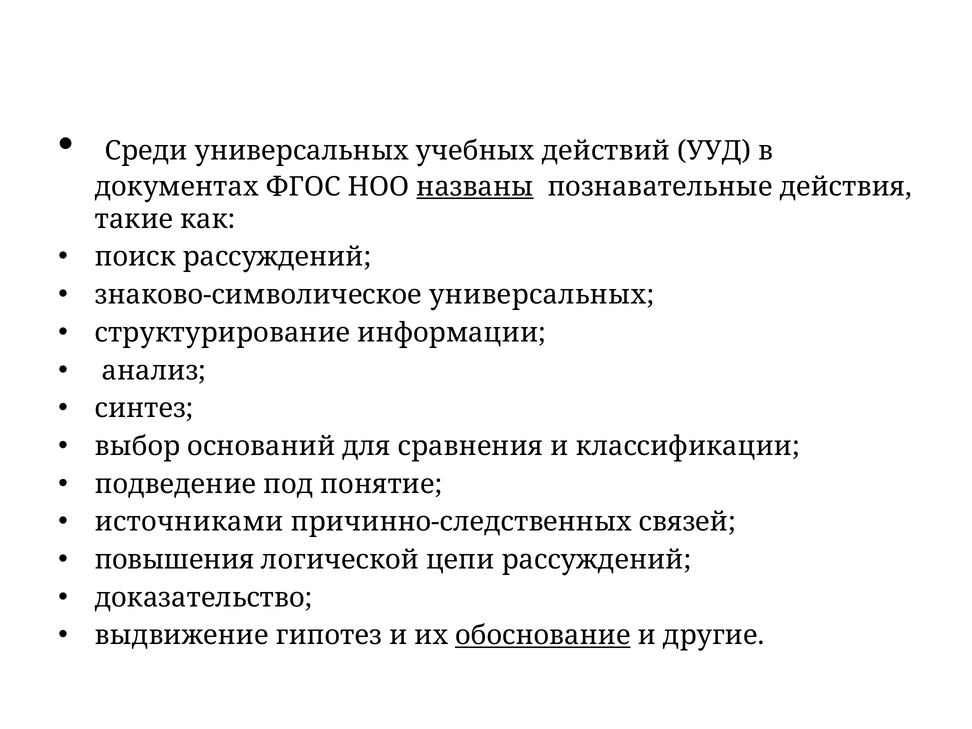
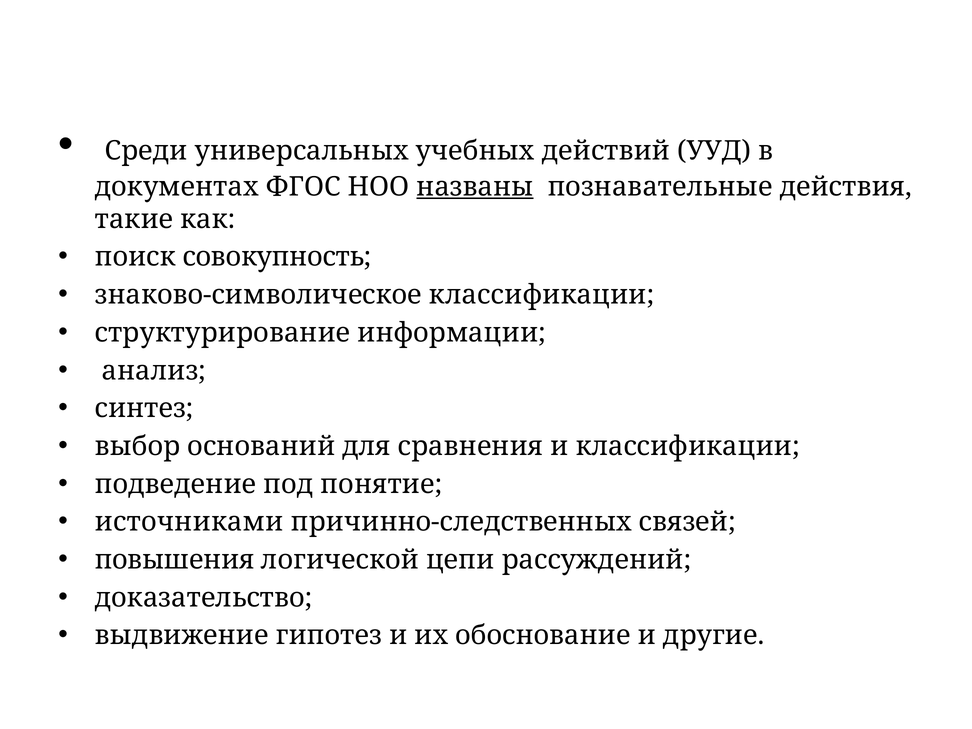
поиск рассуждений: рассуждений -> совокупность
знаково-символическое универсальных: универсальных -> классификации
обоснование underline: present -> none
